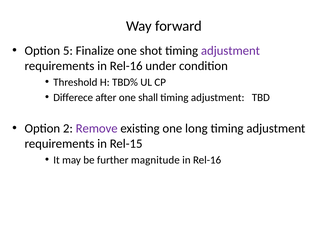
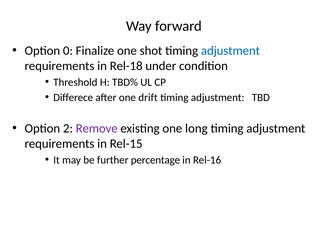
5: 5 -> 0
adjustment at (230, 51) colour: purple -> blue
requirements in Rel-16: Rel-16 -> Rel-18
shall: shall -> drift
magnitude: magnitude -> percentage
